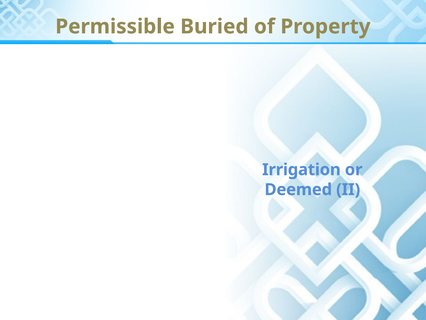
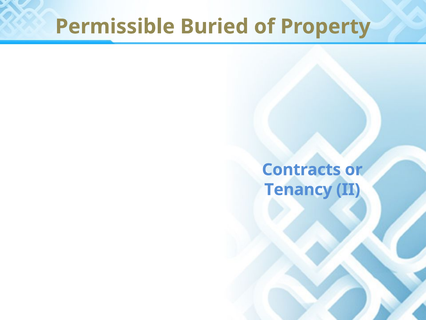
Irrigation: Irrigation -> Contracts
Deemed: Deemed -> Tenancy
